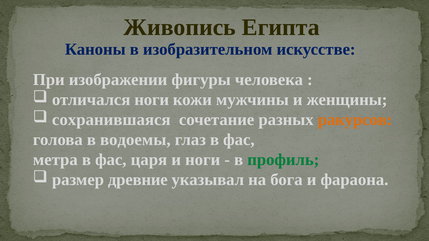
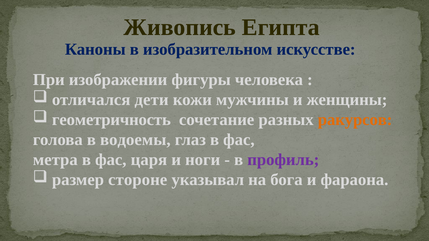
отличался ноги: ноги -> дети
сохранившаяся: сохранившаяся -> геометричность
профиль colour: green -> purple
древние: древние -> стороне
